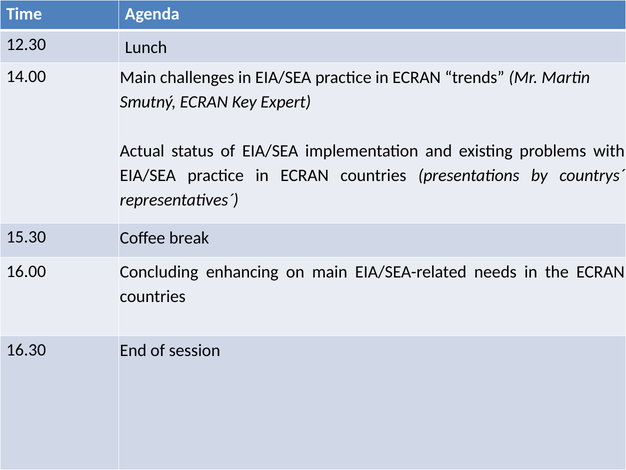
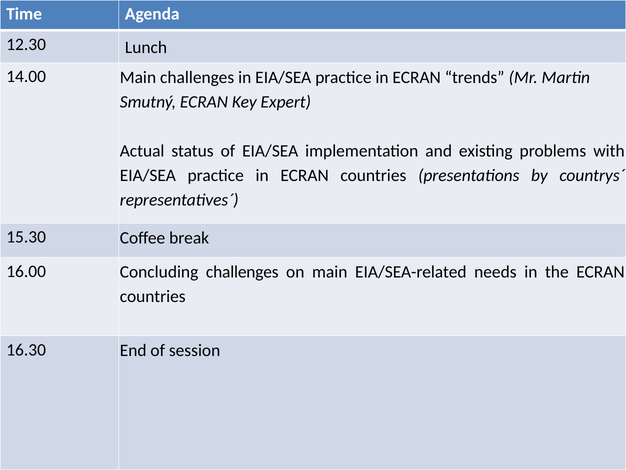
Concluding enhancing: enhancing -> challenges
